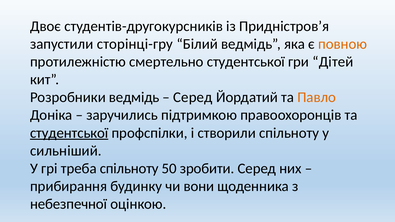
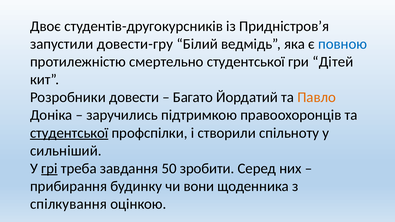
сторінці-гру: сторінці-гру -> довести-гру
повною colour: orange -> blue
Розробники ведмідь: ведмідь -> довести
Серед at (193, 97): Серед -> Багато
грі underline: none -> present
треба спільноту: спільноту -> завдання
небезпечної: небезпечної -> спілкування
